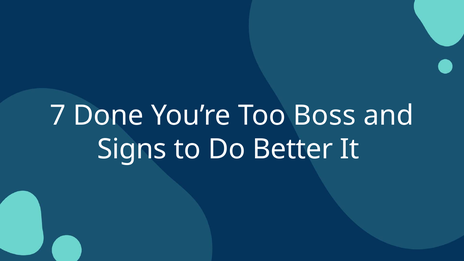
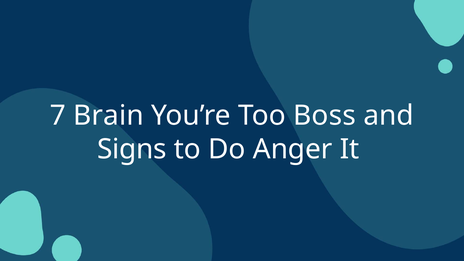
Done: Done -> Brain
Better: Better -> Anger
